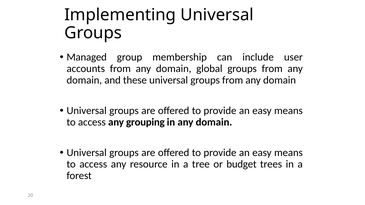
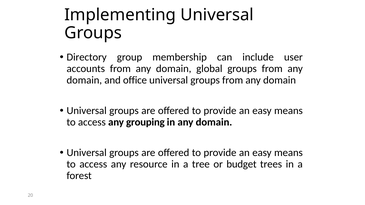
Managed: Managed -> Directory
these: these -> office
